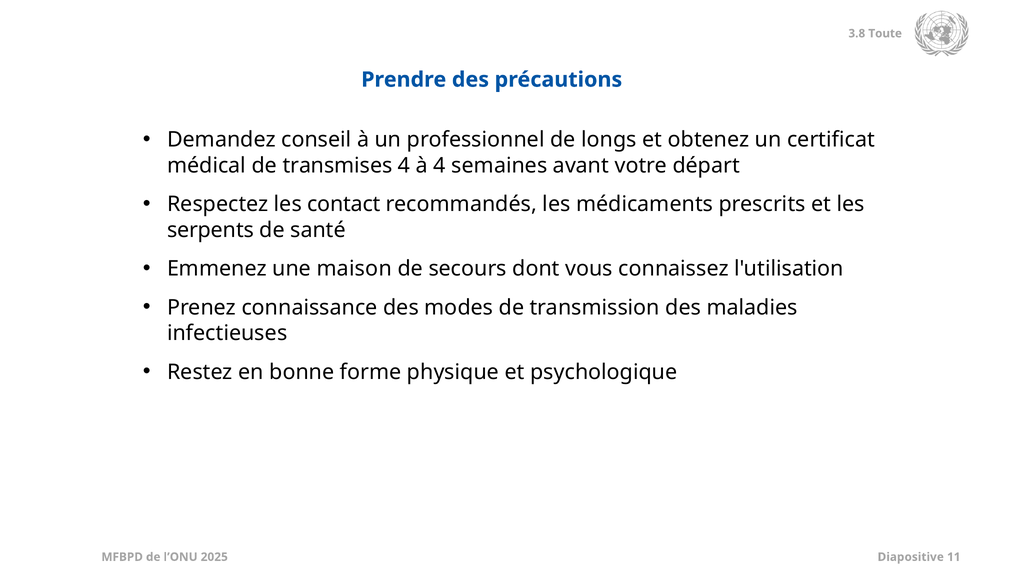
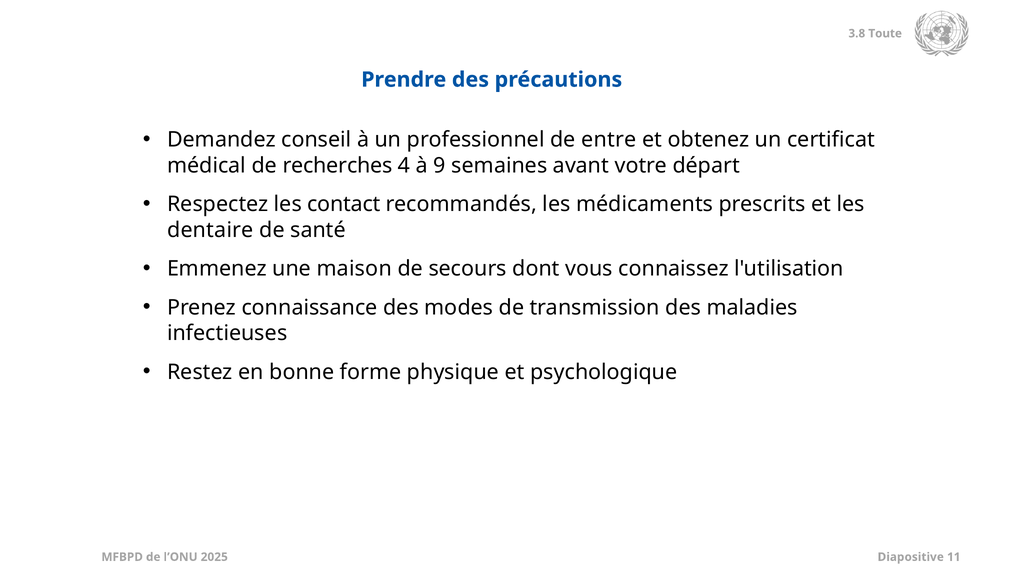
longs: longs -> entre
transmises: transmises -> recherches
à 4: 4 -> 9
serpents: serpents -> dentaire
